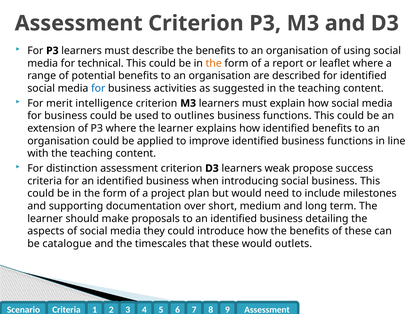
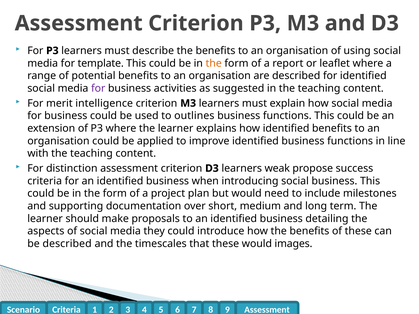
technical: technical -> template
for at (98, 88) colour: blue -> purple
be catalogue: catalogue -> described
outlets: outlets -> images
